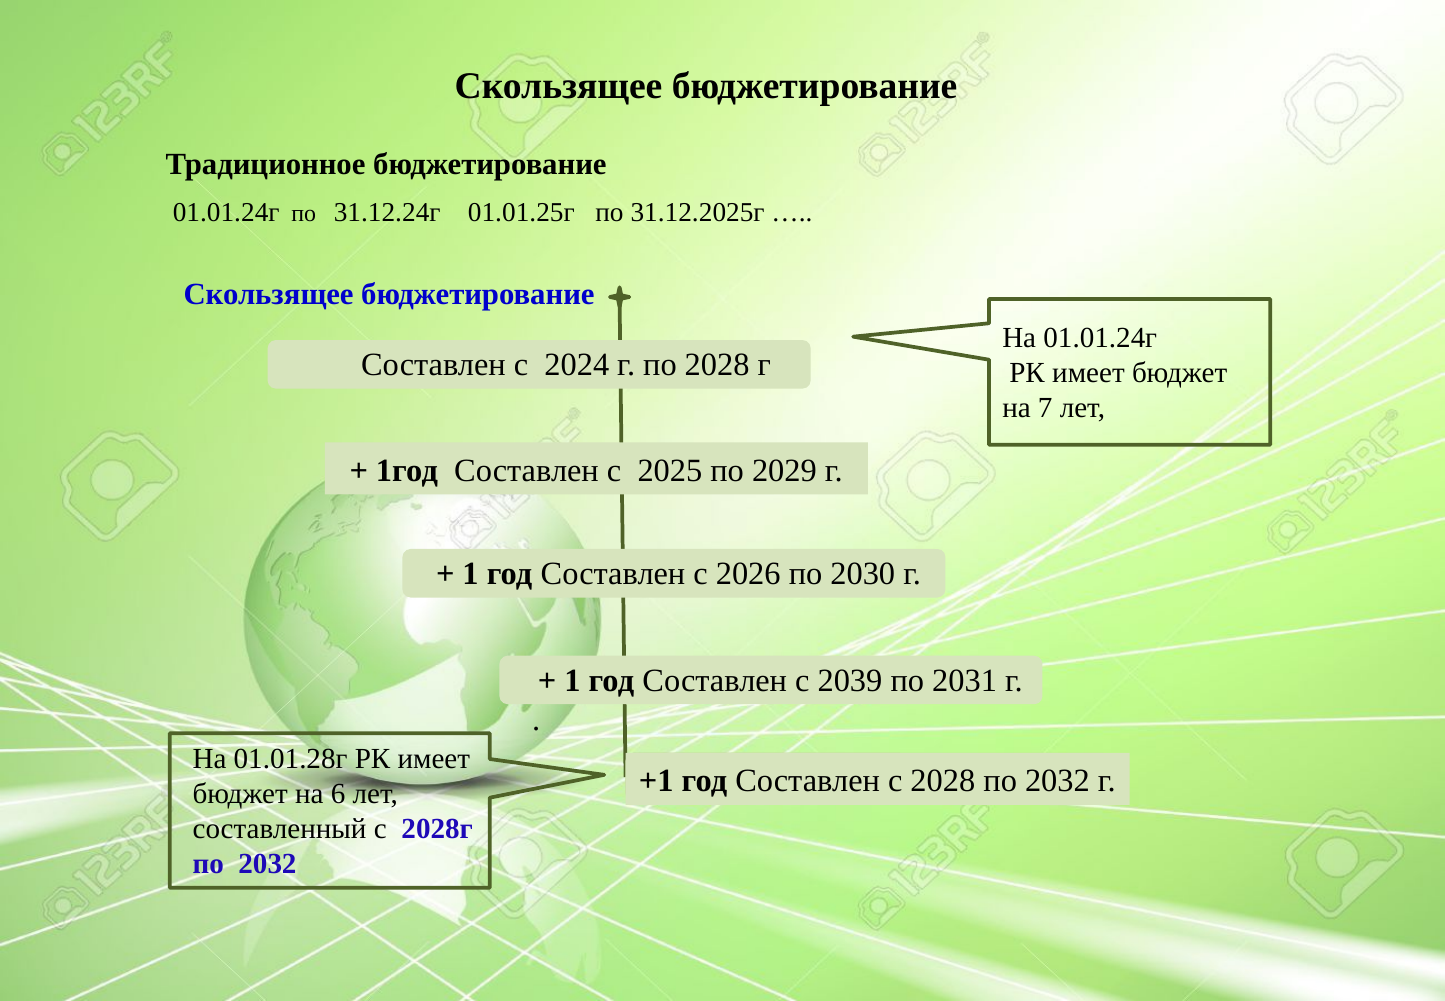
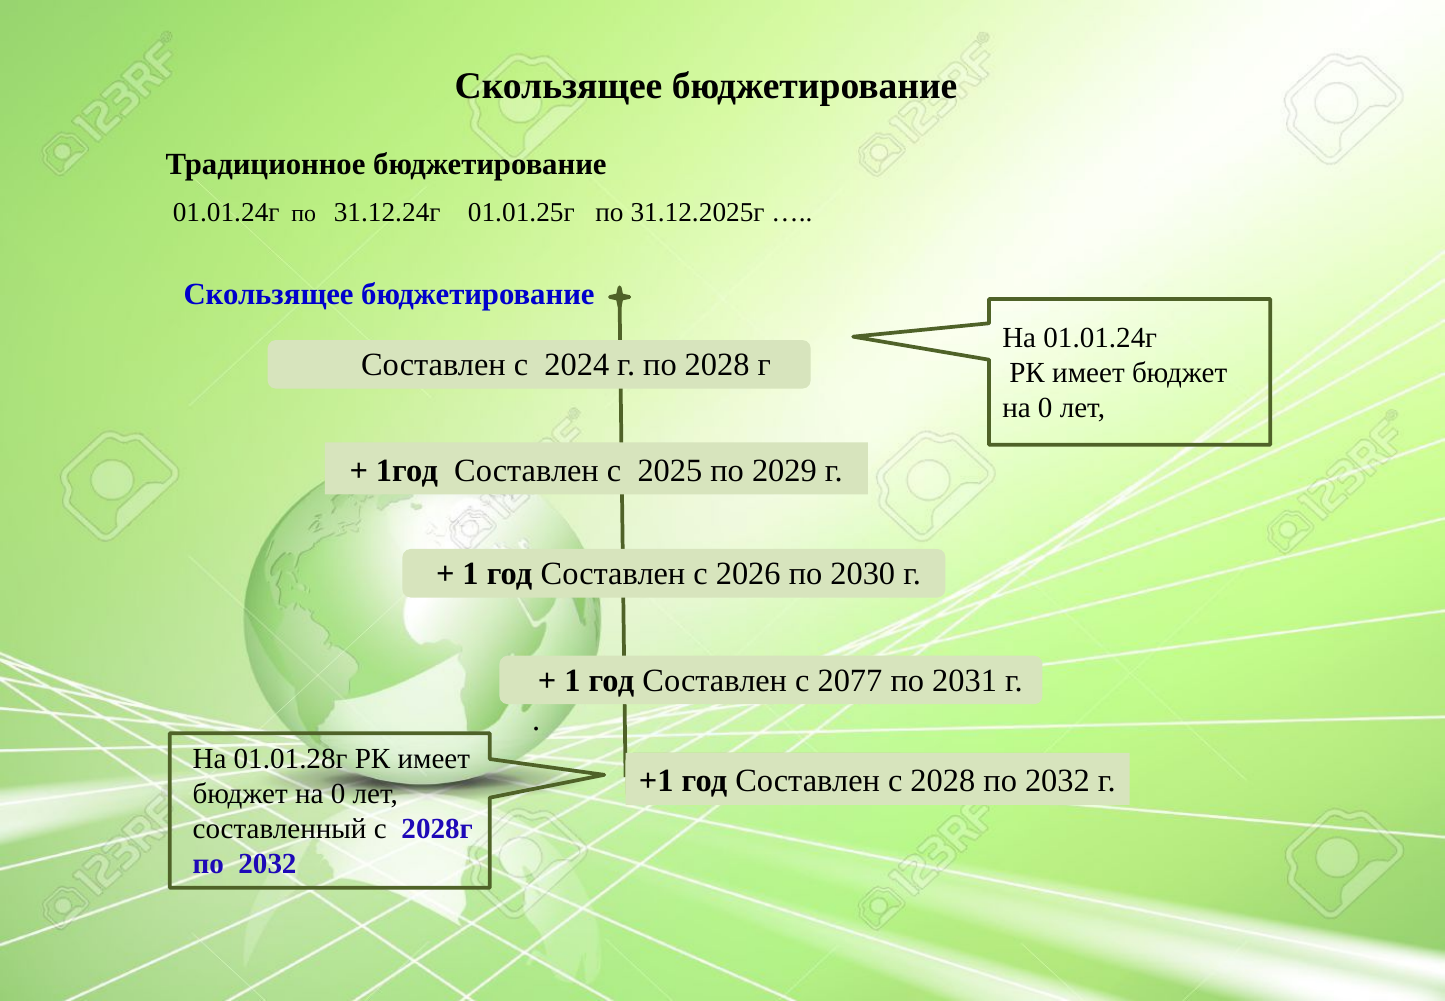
7 at (1045, 407): 7 -> 0
2039: 2039 -> 2077
6 at (338, 794): 6 -> 0
